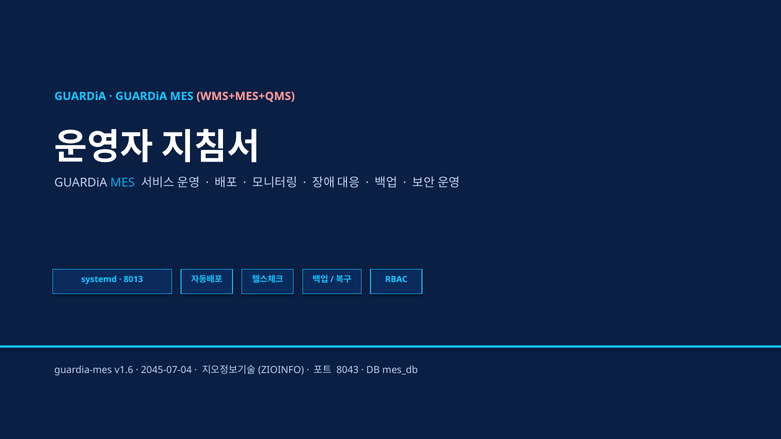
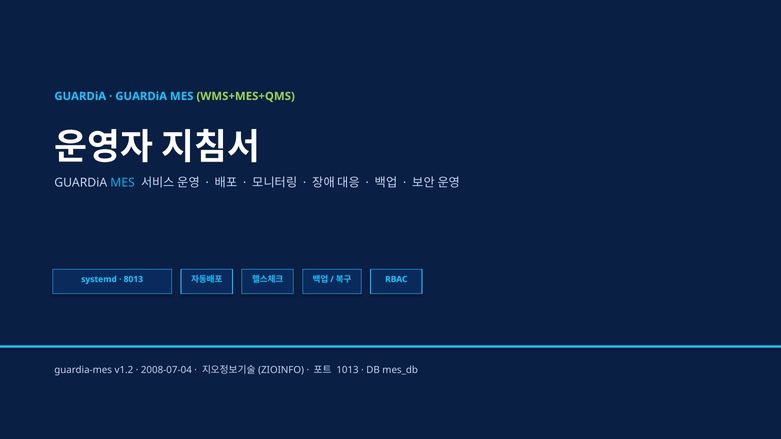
WMS+MES+QMS colour: pink -> light green
v1.6: v1.6 -> v1.2
2045-07-04: 2045-07-04 -> 2008-07-04
8043: 8043 -> 1013
